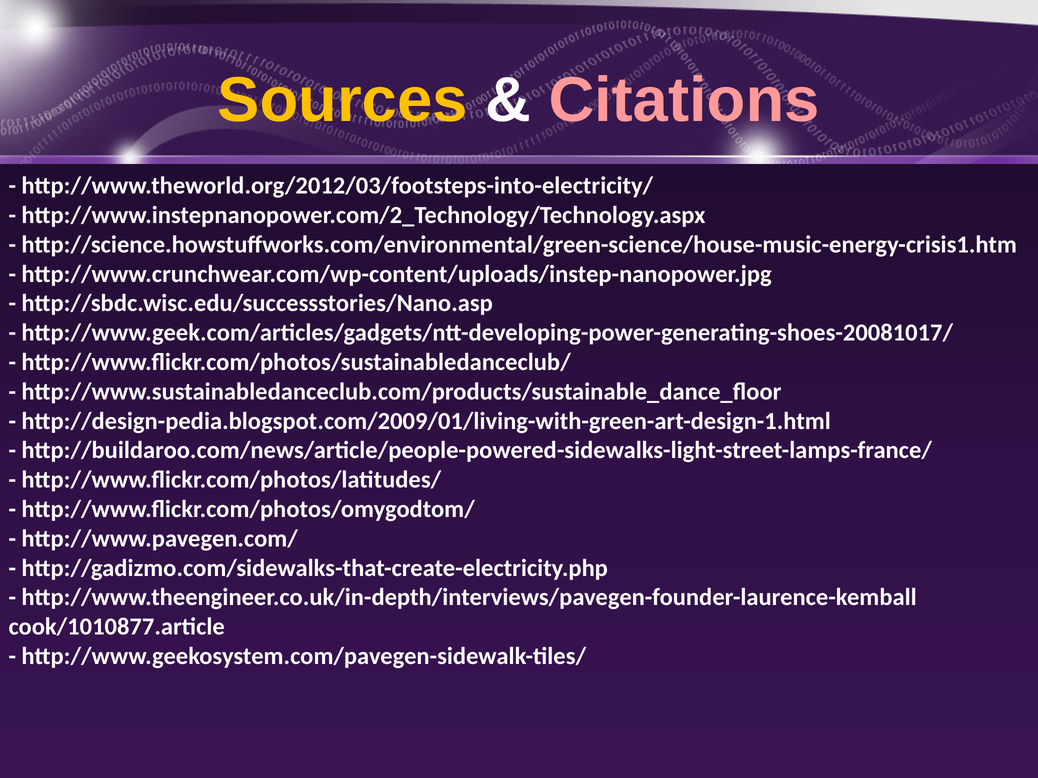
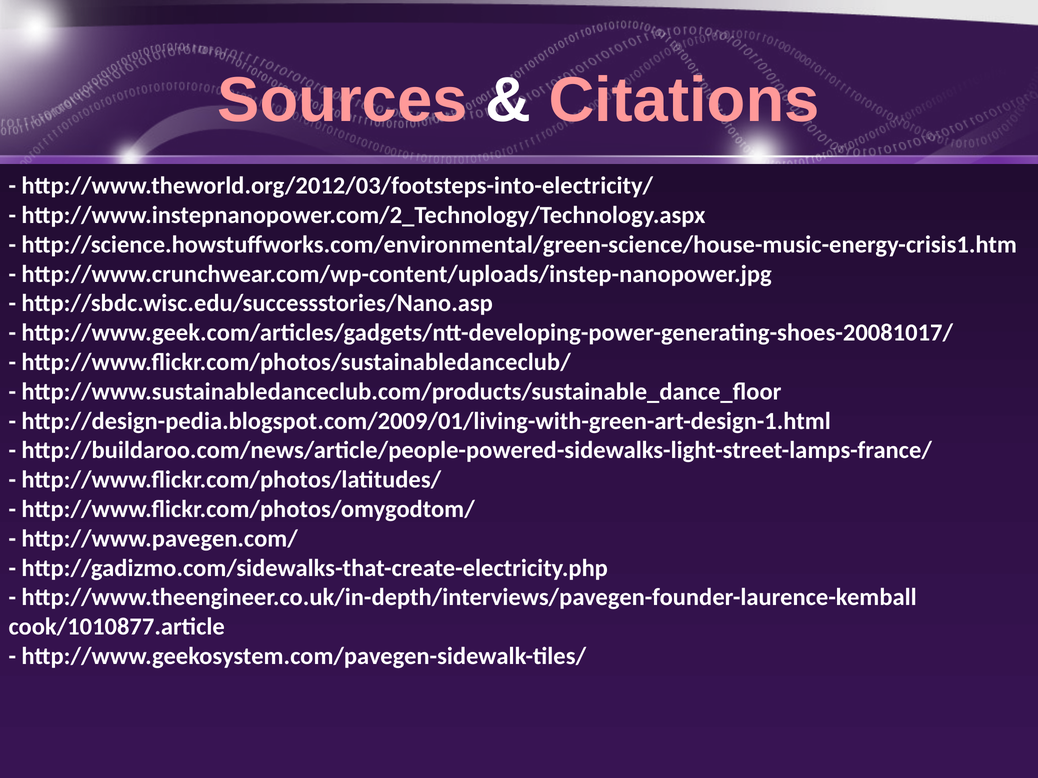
Sources colour: yellow -> pink
